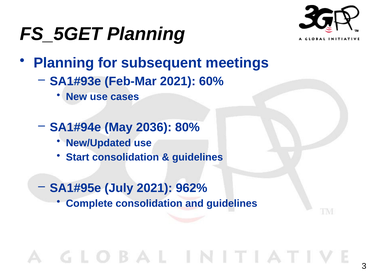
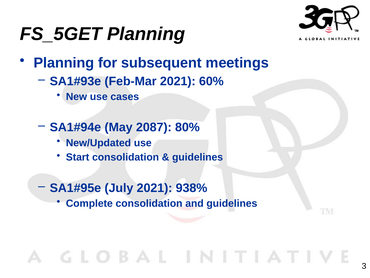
2036: 2036 -> 2087
962%: 962% -> 938%
